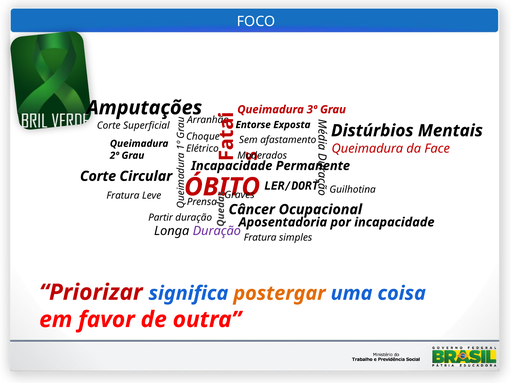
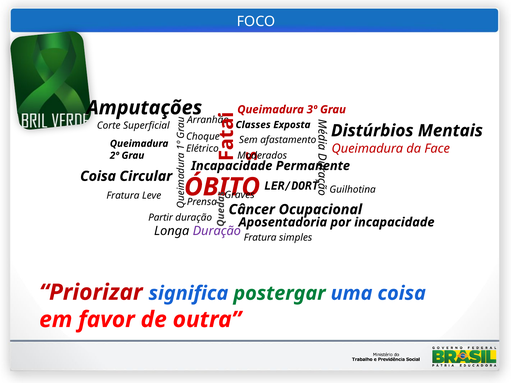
Entorse: Entorse -> Classes
Corte at (98, 176): Corte -> Coisa
postergar colour: orange -> green
